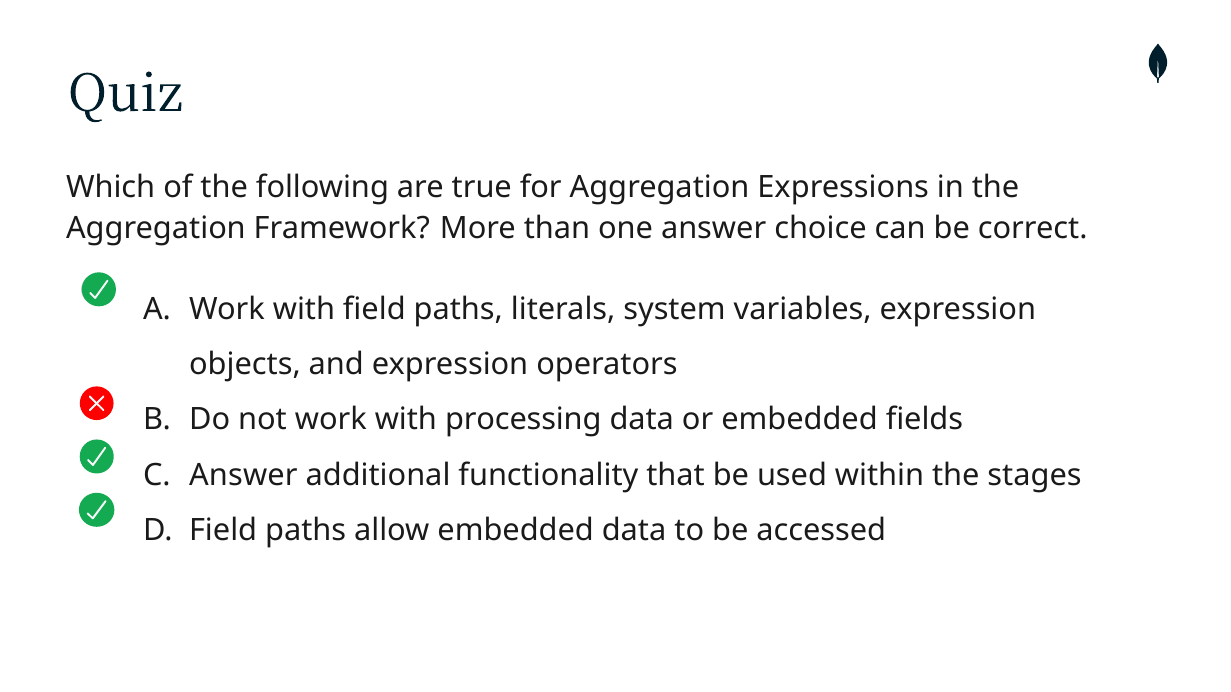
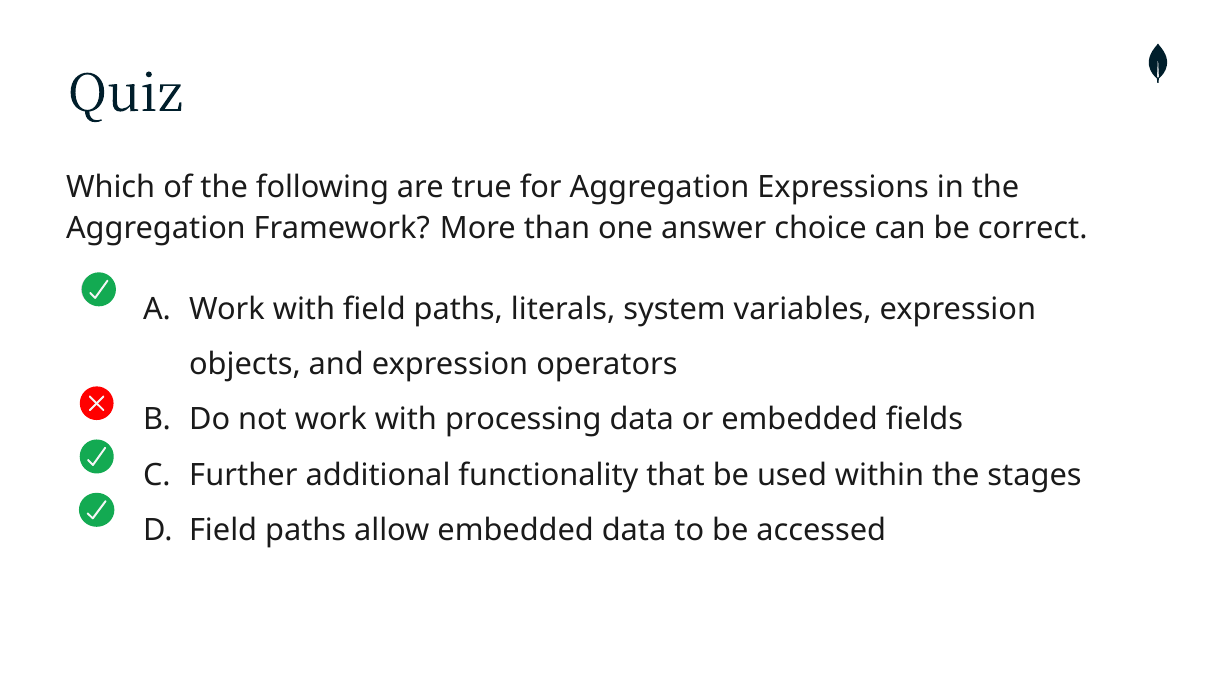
Answer at (243, 475): Answer -> Further
